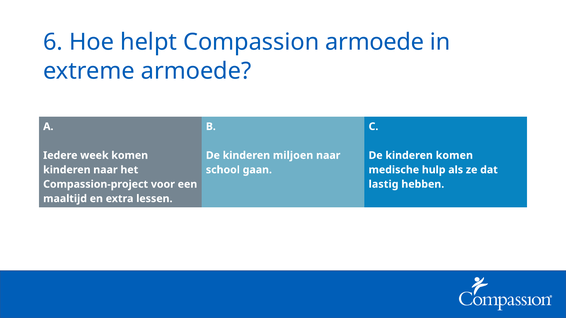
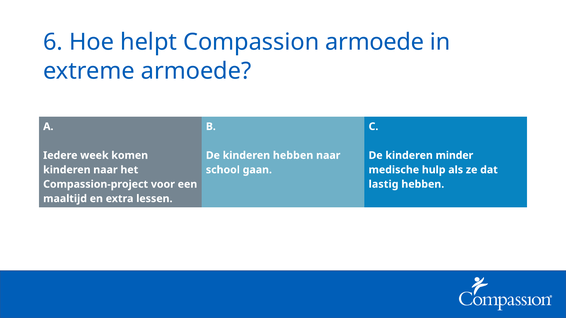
kinderen miljoen: miljoen -> hebben
kinderen komen: komen -> minder
